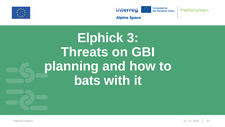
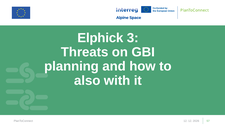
bats: bats -> also
